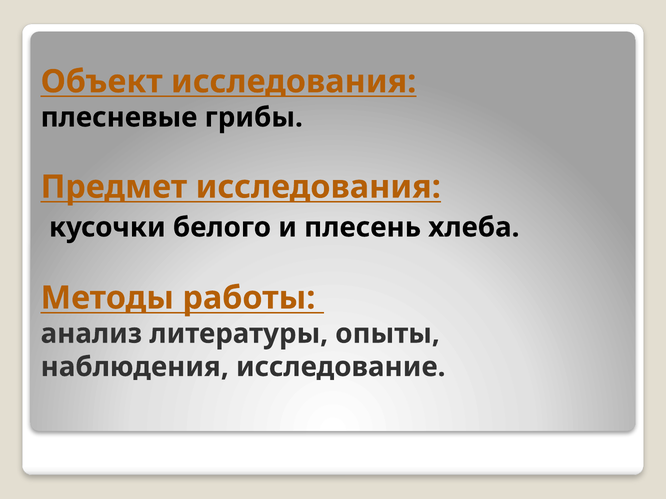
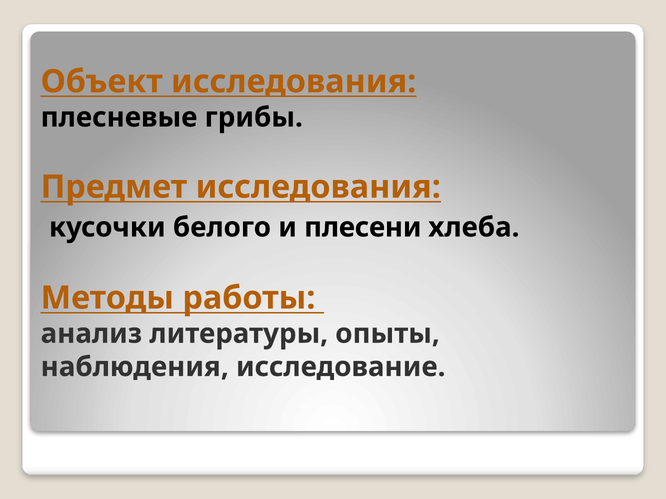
плесень: плесень -> плесени
